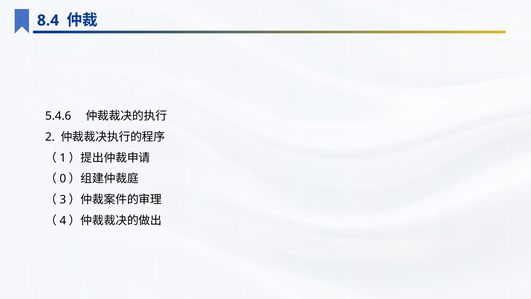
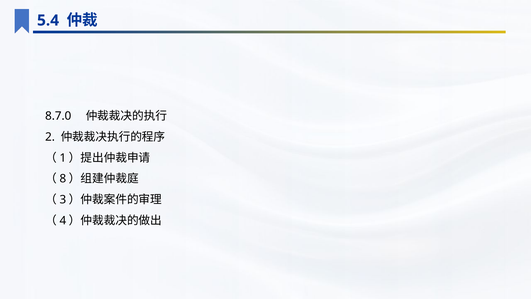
8.4: 8.4 -> 5.4
5.4.6: 5.4.6 -> 8.7.0
0: 0 -> 8
